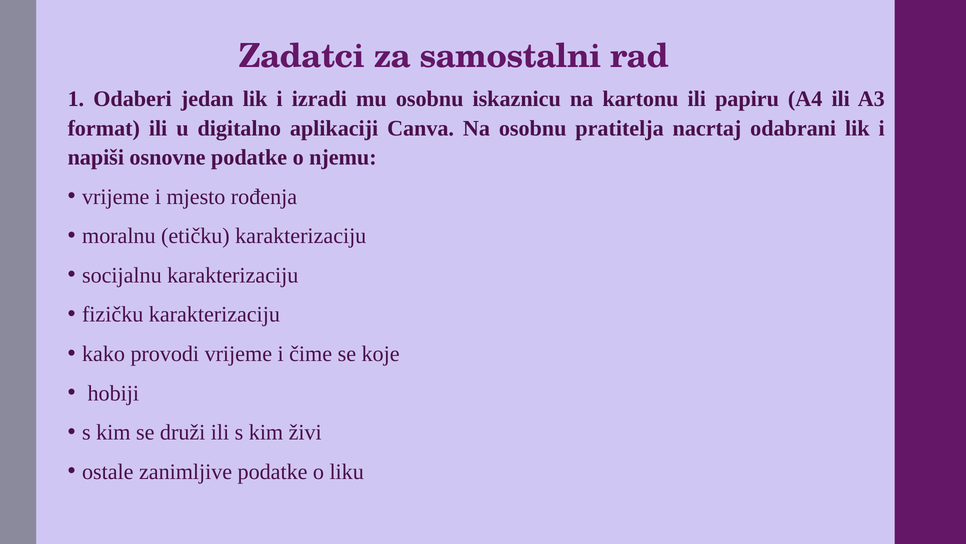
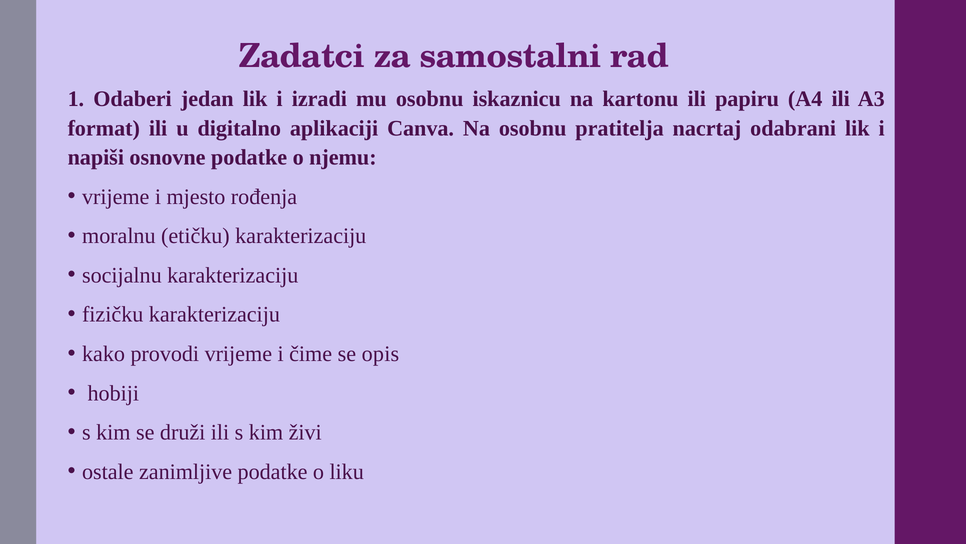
koje: koje -> opis
